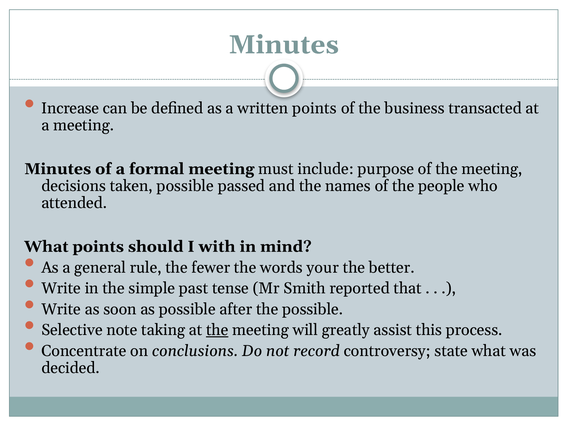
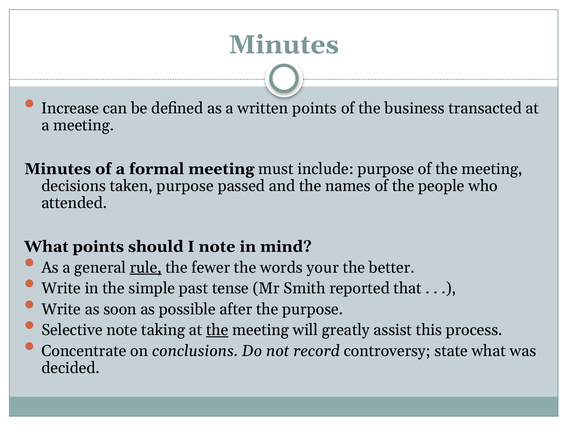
taken possible: possible -> purpose
I with: with -> note
rule underline: none -> present
the possible: possible -> purpose
